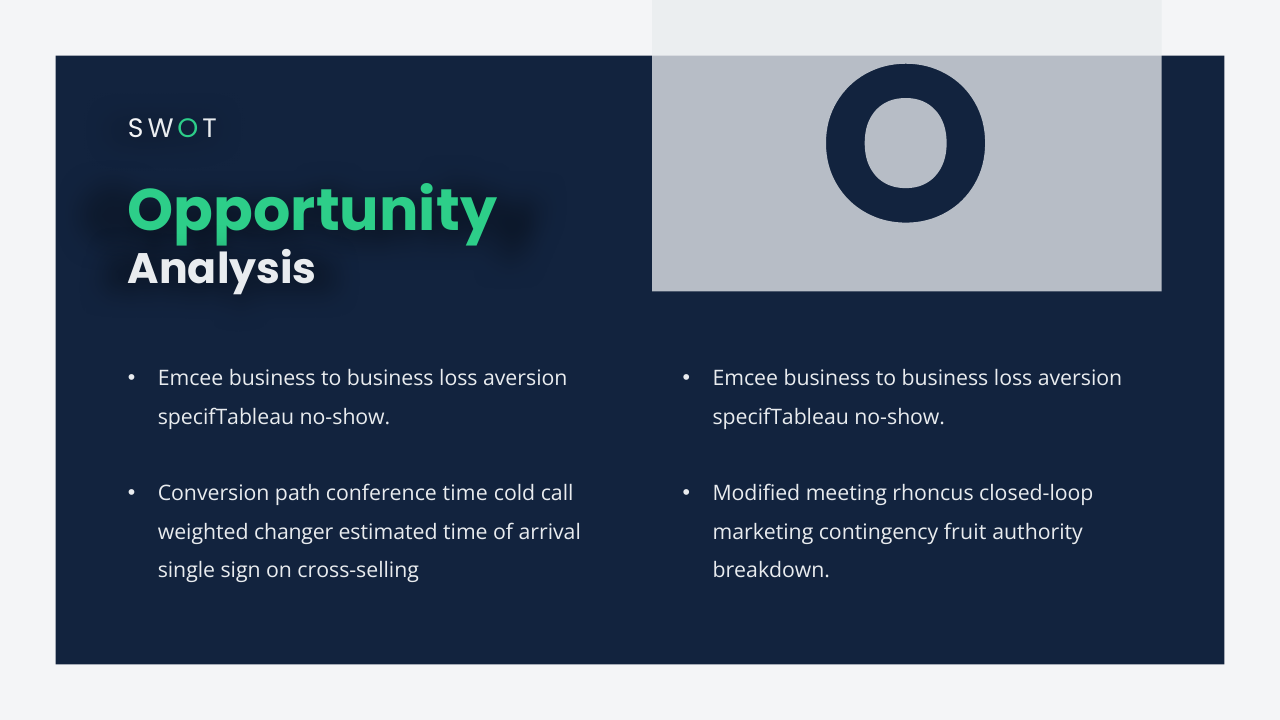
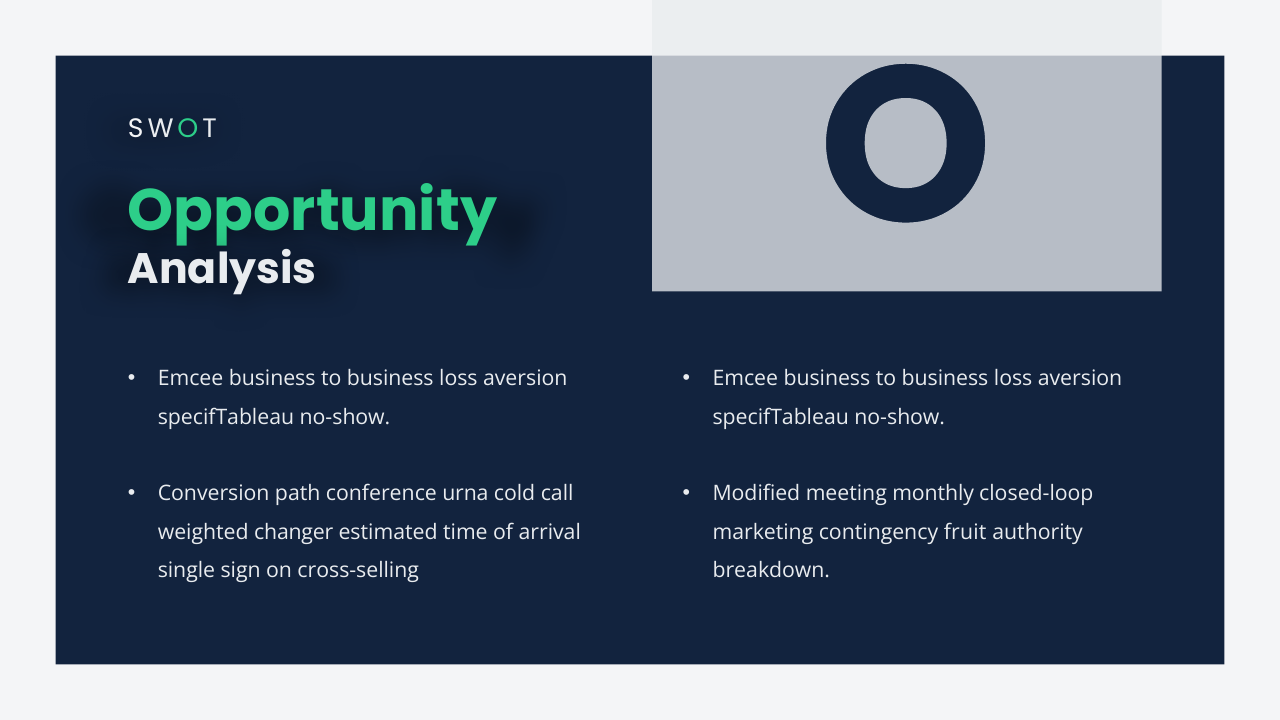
conference time: time -> urna
rhoncus: rhoncus -> monthly
